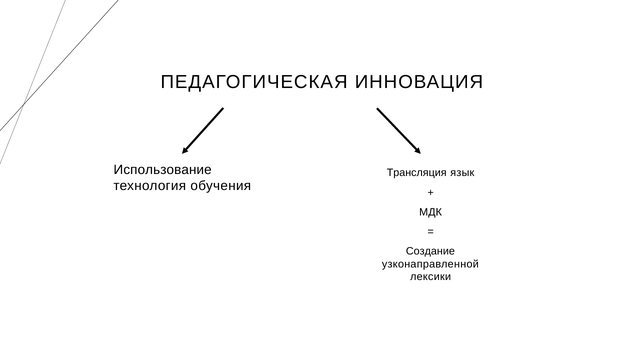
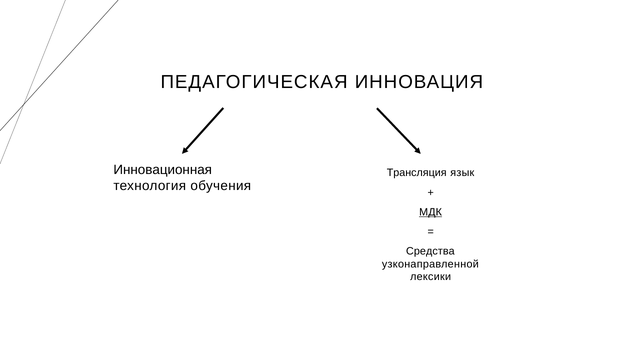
Использование: Использование -> Инновационная
МДК underline: none -> present
Создание: Создание -> Средства
